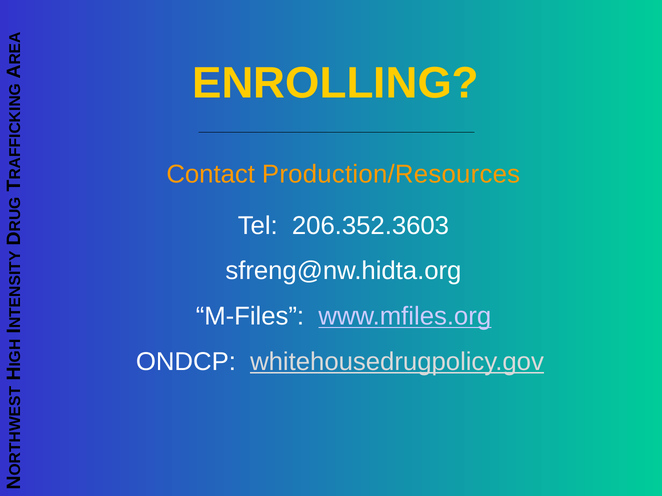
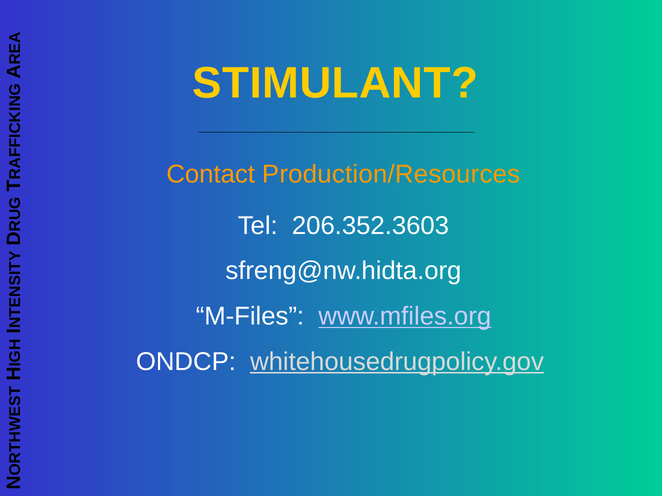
ENROLLING: ENROLLING -> STIMULANT
